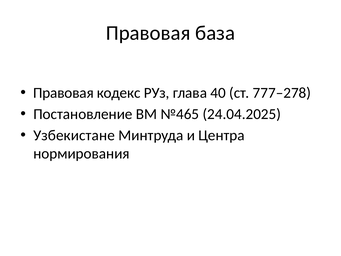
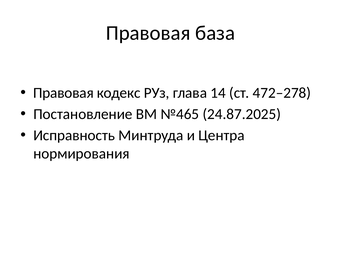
40: 40 -> 14
777–278: 777–278 -> 472–278
24.04.2025: 24.04.2025 -> 24.87.2025
Узбекистане: Узбекистане -> Исправность
